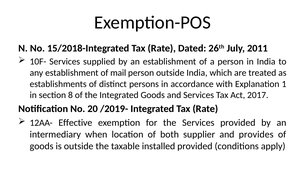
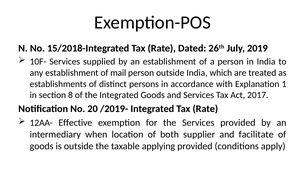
2011: 2011 -> 2019
provides: provides -> facilitate
installed: installed -> applying
